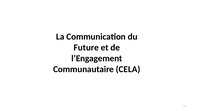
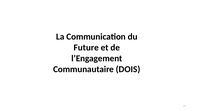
CELA: CELA -> DOIS
